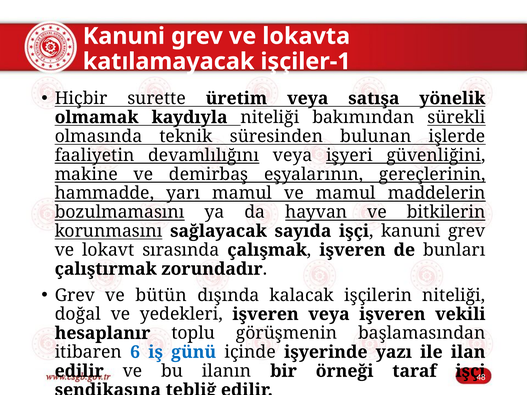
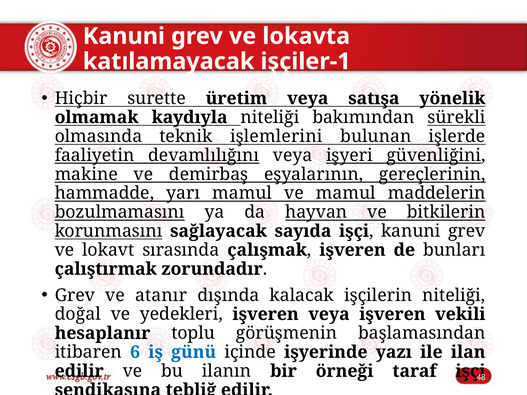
süresinden: süresinden -> işlemlerini
bütün: bütün -> atanır
